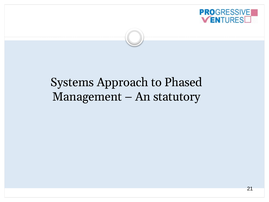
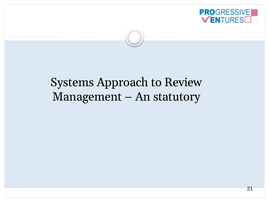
Phased: Phased -> Review
